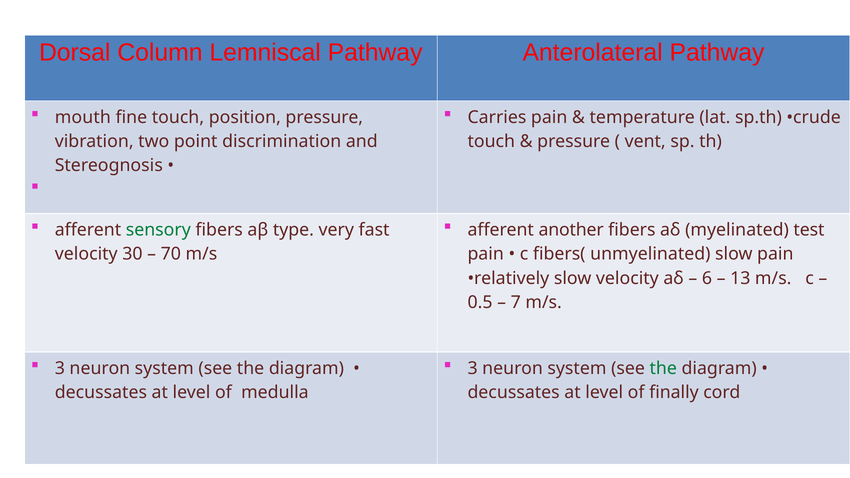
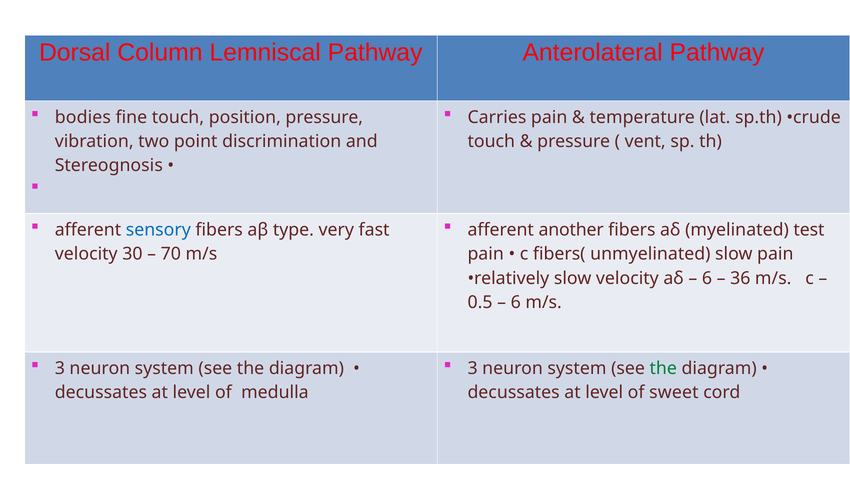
mouth: mouth -> bodies
sensory colour: green -> blue
13: 13 -> 36
7 at (516, 302): 7 -> 6
finally: finally -> sweet
